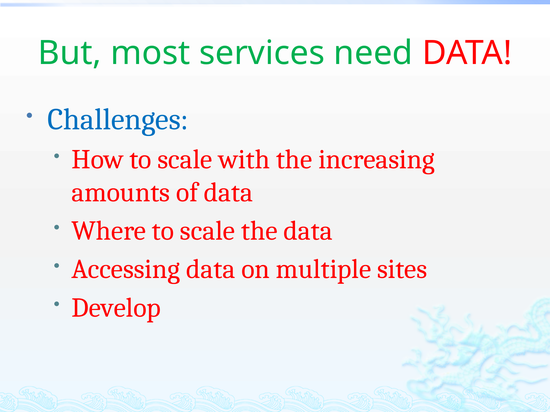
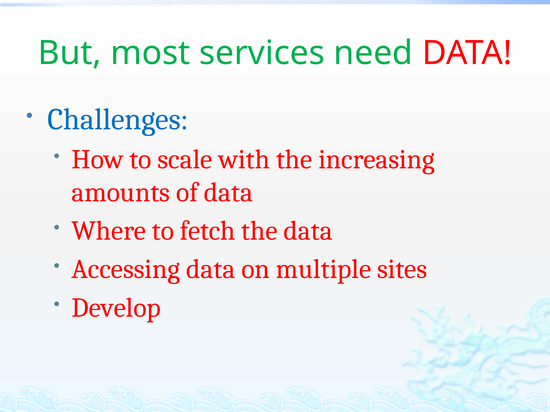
Where to scale: scale -> fetch
